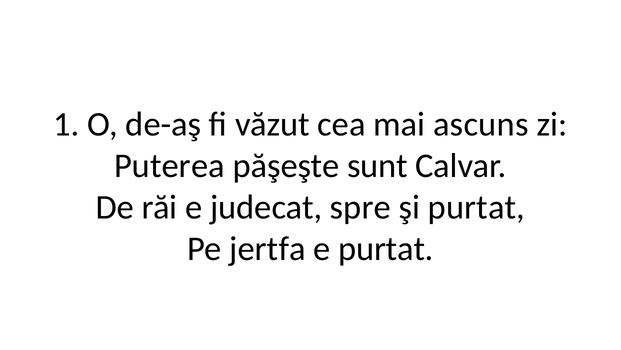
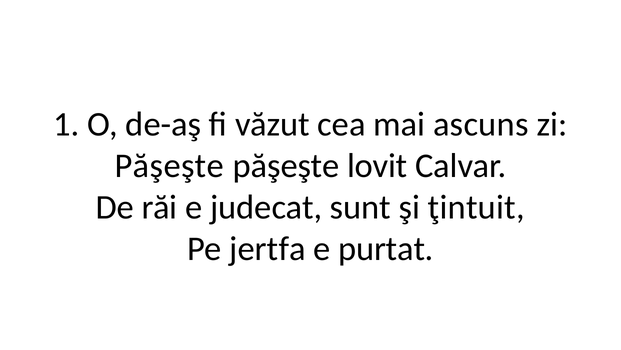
Puterea at (169, 166): Puterea -> Păşeşte
sunt: sunt -> lovit
spre: spre -> sunt
şi purtat: purtat -> ţintuit
